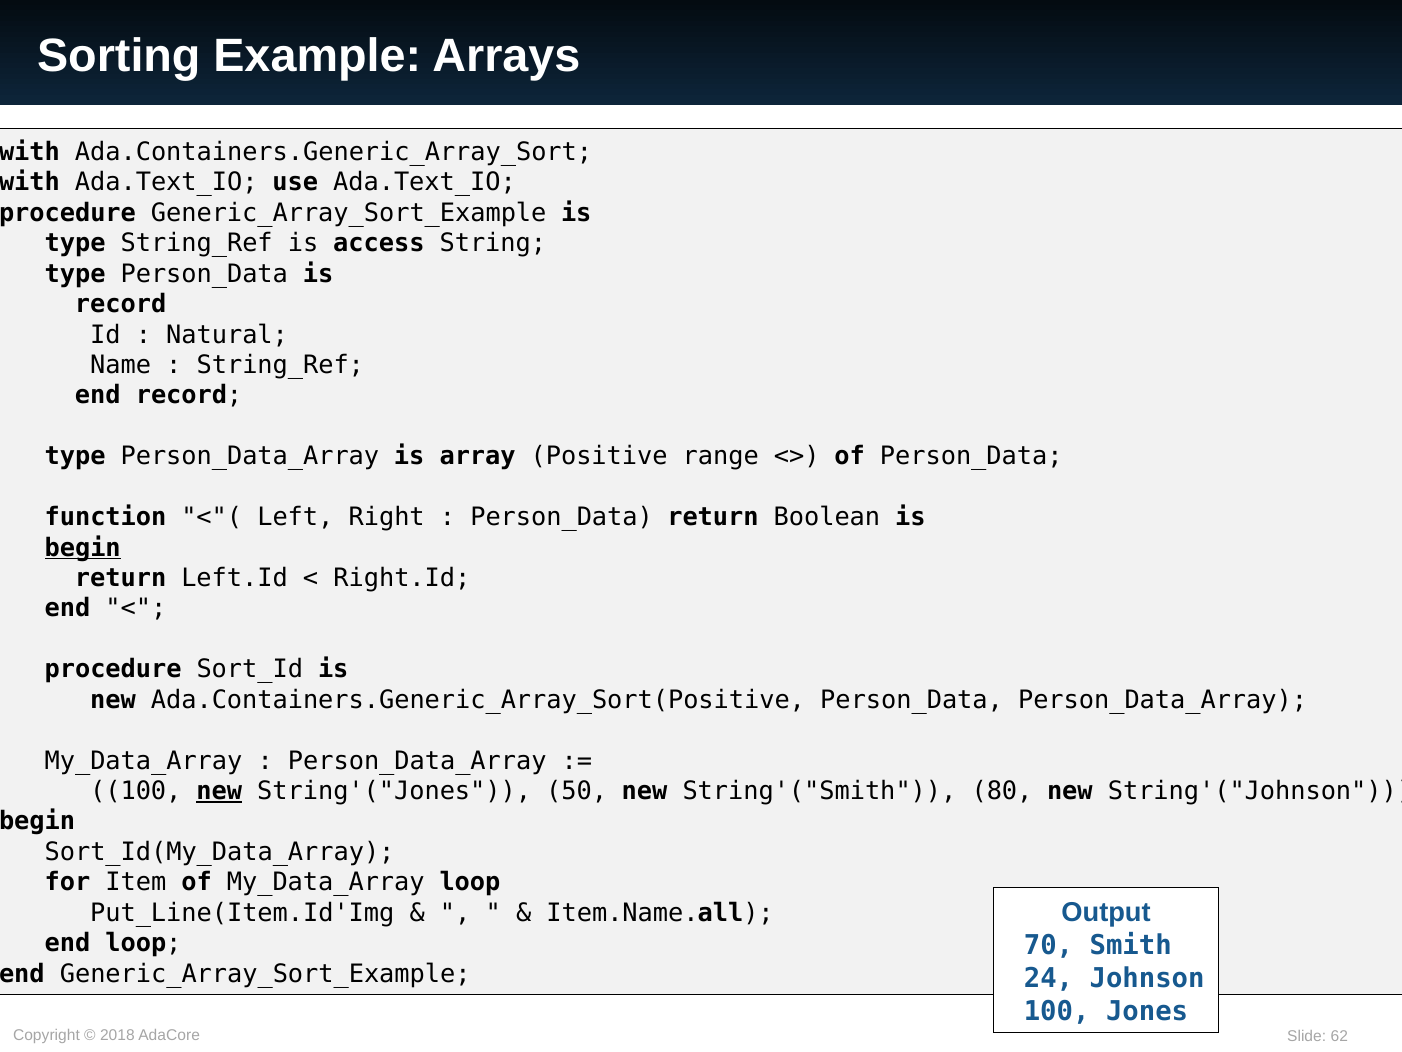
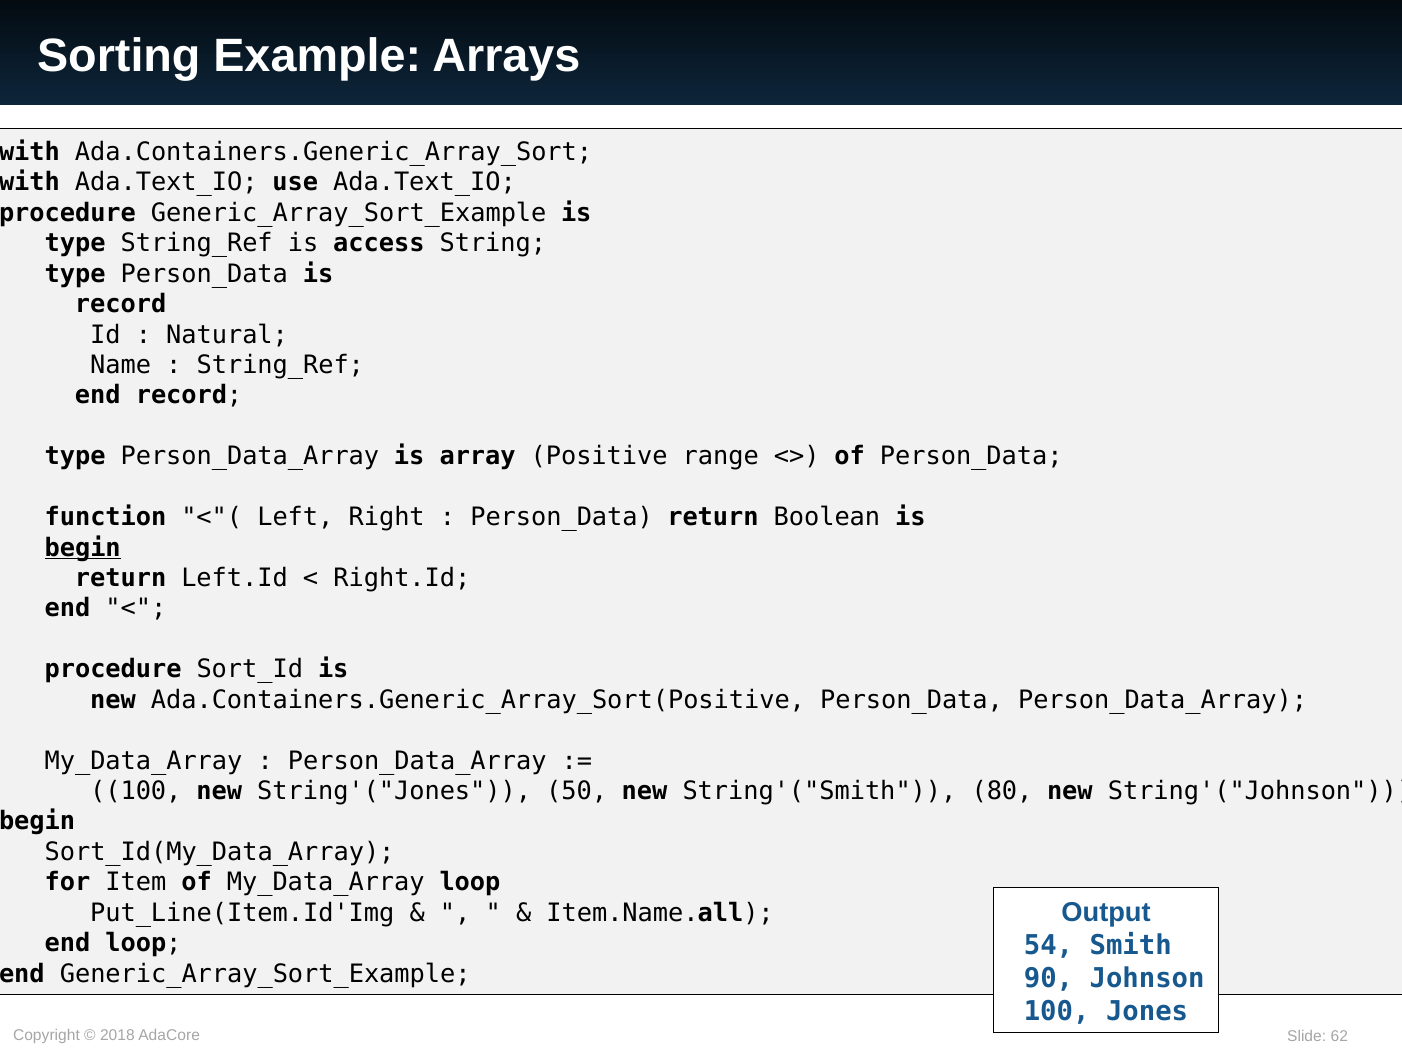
new at (219, 791) underline: present -> none
70: 70 -> 54
24: 24 -> 90
